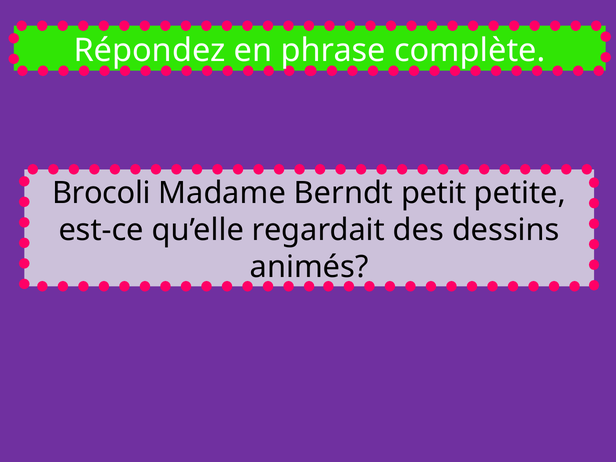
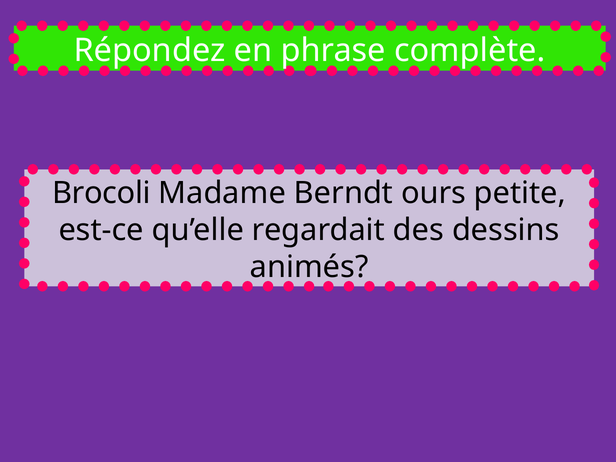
petit: petit -> ours
